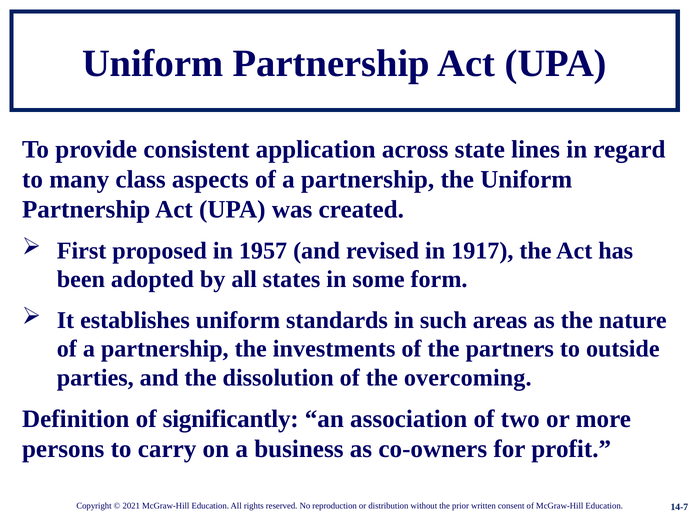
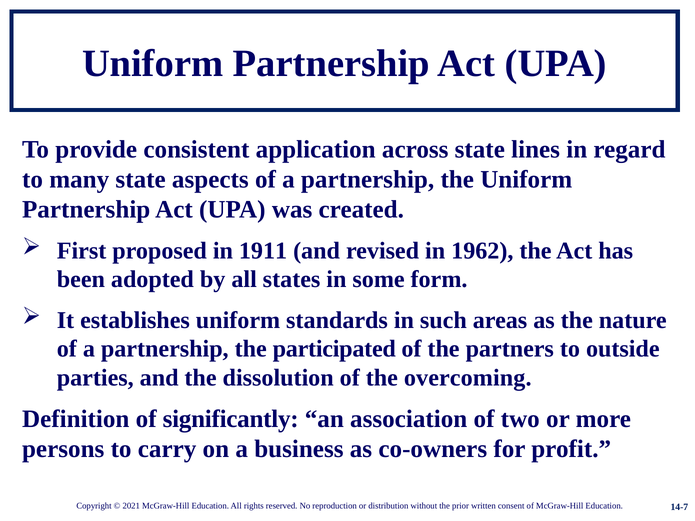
many class: class -> state
1957: 1957 -> 1911
1917: 1917 -> 1962
investments: investments -> participated
